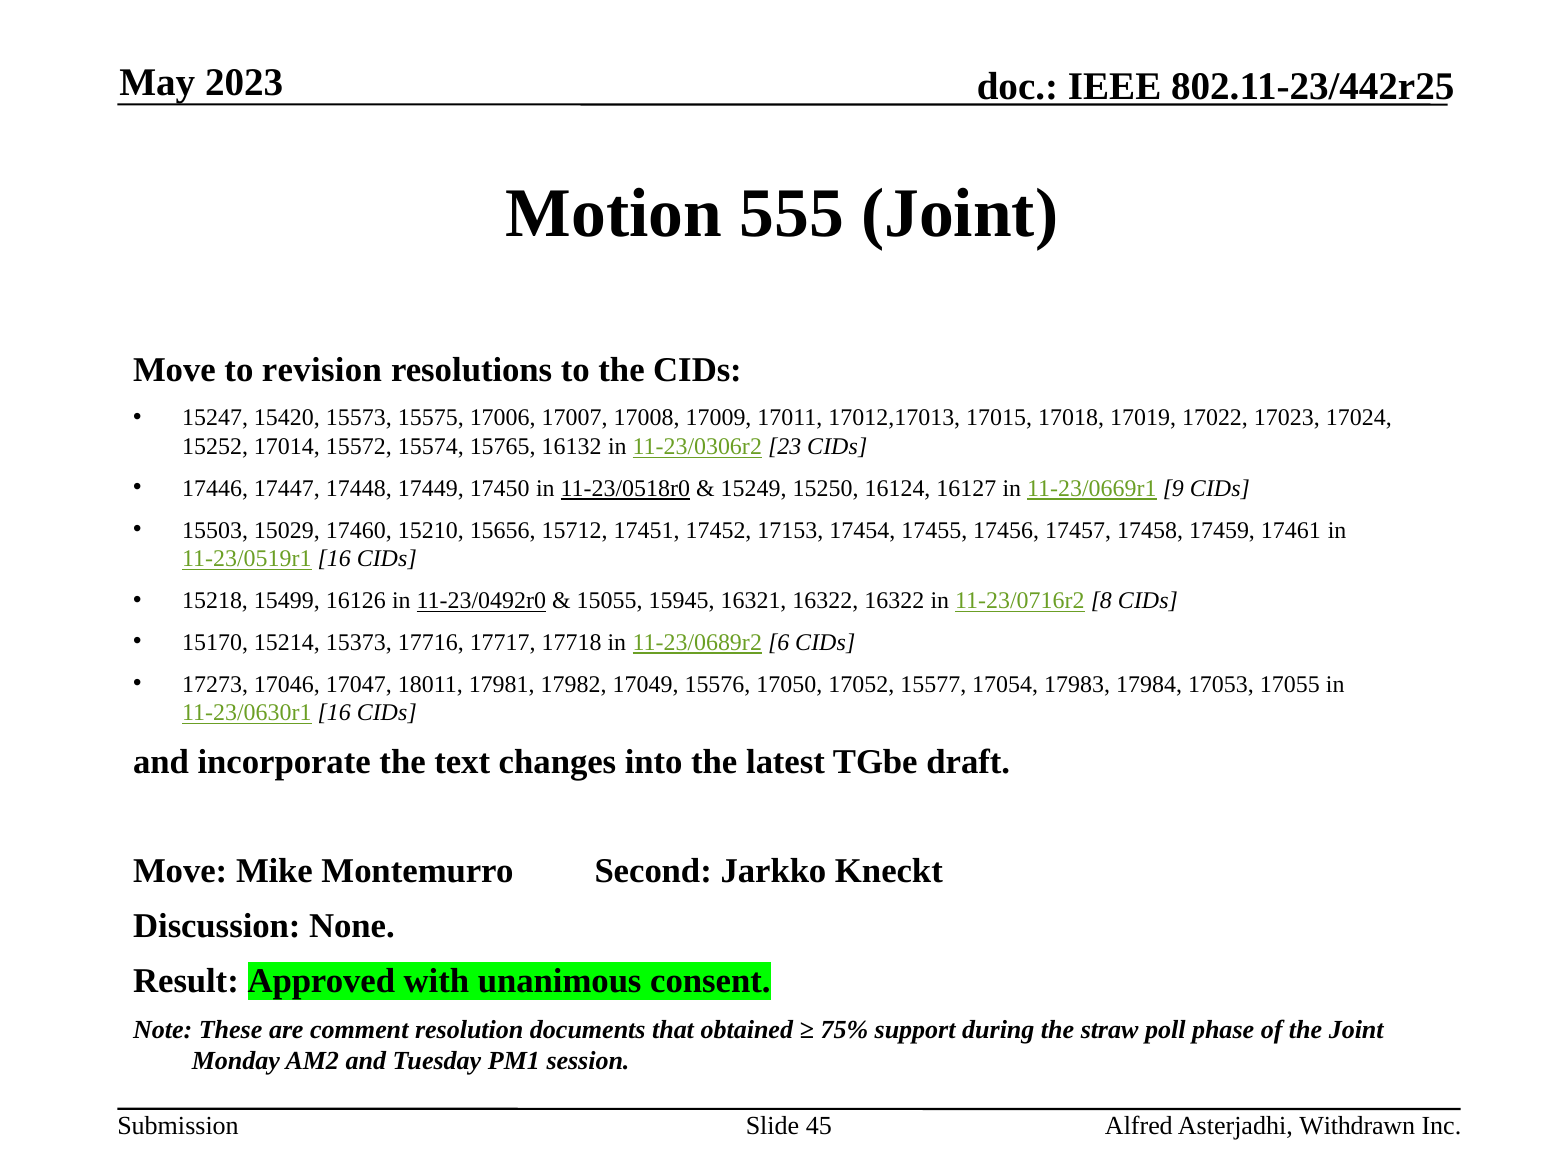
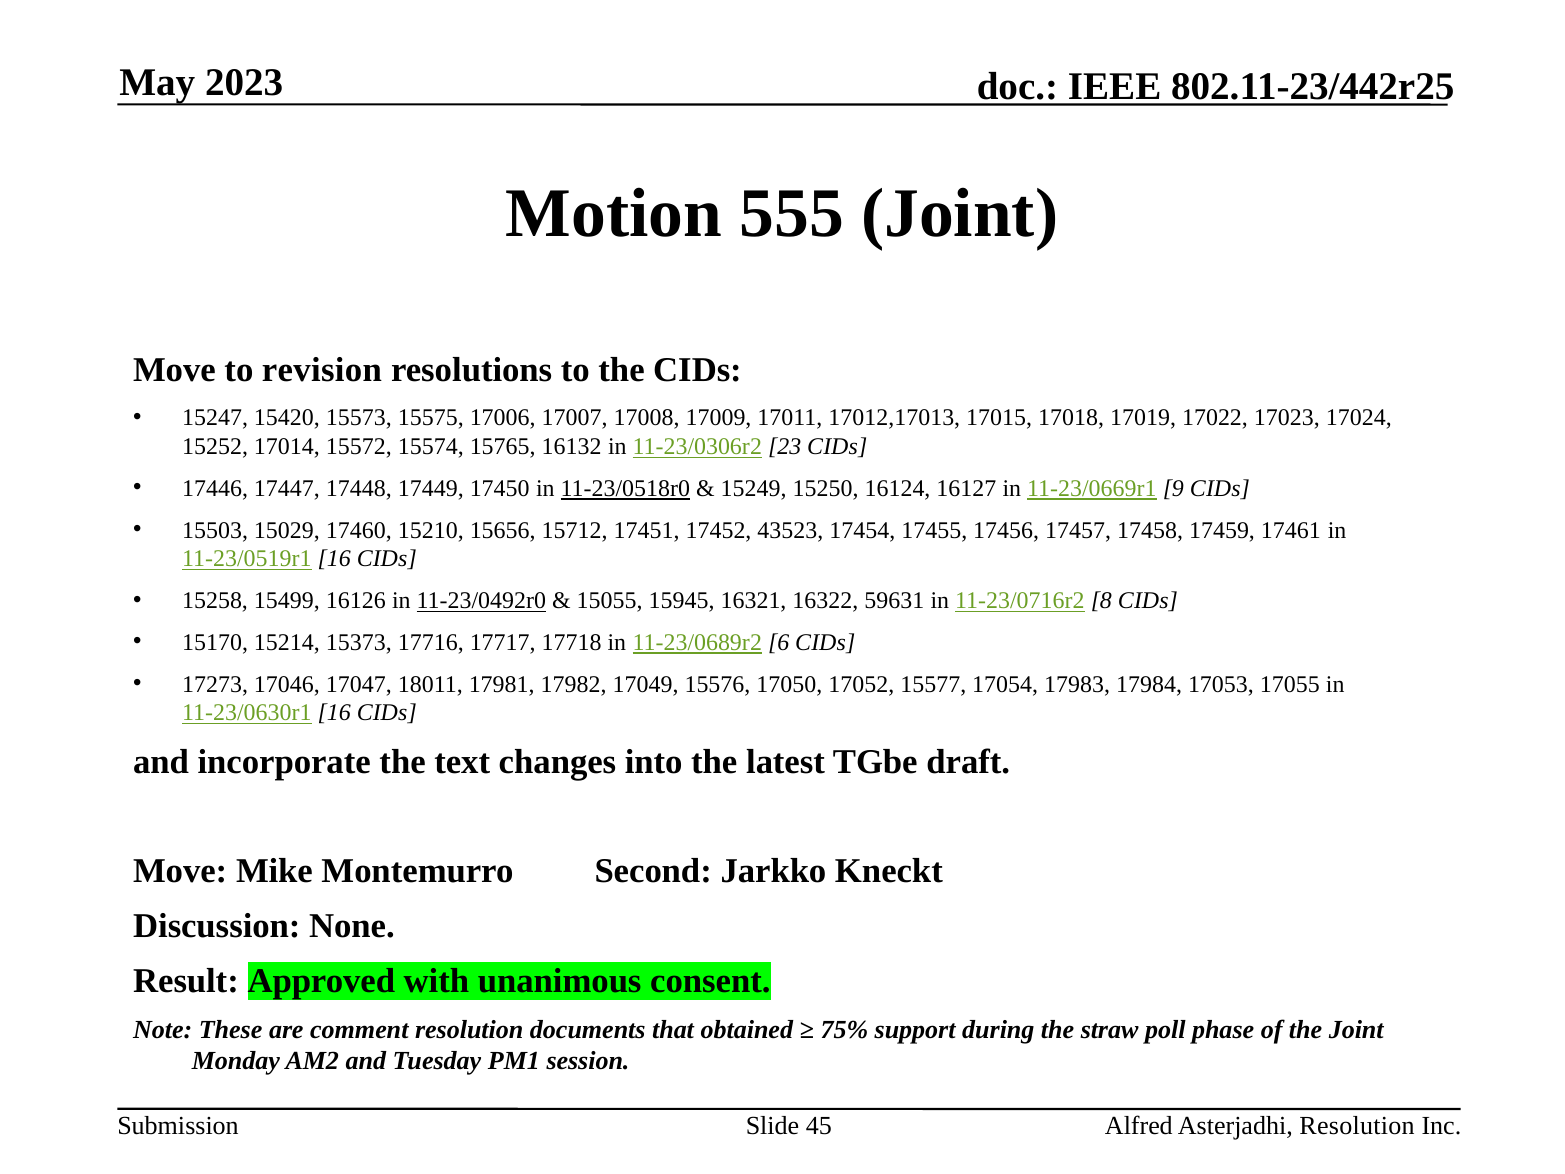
17153: 17153 -> 43523
15218: 15218 -> 15258
16322 16322: 16322 -> 59631
Asterjadhi Withdrawn: Withdrawn -> Resolution
